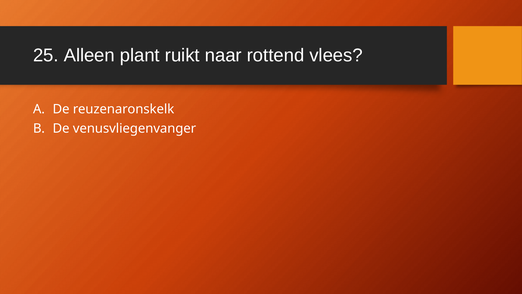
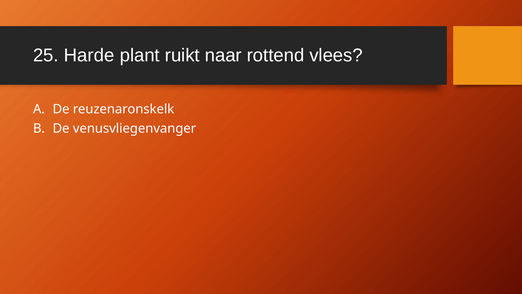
Alleen: Alleen -> Harde
